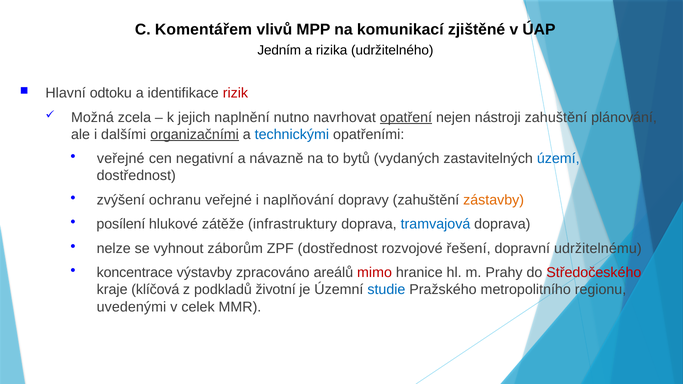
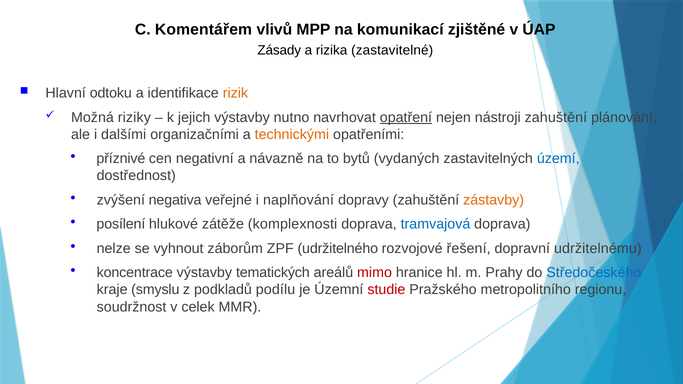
Jedním: Jedním -> Zásady
udržitelného: udržitelného -> zastavitelné
rizik colour: red -> orange
zcela: zcela -> riziky
jejich naplnění: naplnění -> výstavby
organizačními underline: present -> none
technickými colour: blue -> orange
veřejné at (121, 159): veřejné -> příznivé
ochranu: ochranu -> negativa
infrastruktury: infrastruktury -> komplexnosti
ZPF dostřednost: dostřednost -> udržitelného
zpracováno: zpracováno -> tematických
Středočeského colour: red -> blue
klíčová: klíčová -> smyslu
životní: životní -> podílu
studie colour: blue -> red
uvedenými: uvedenými -> soudržnost
